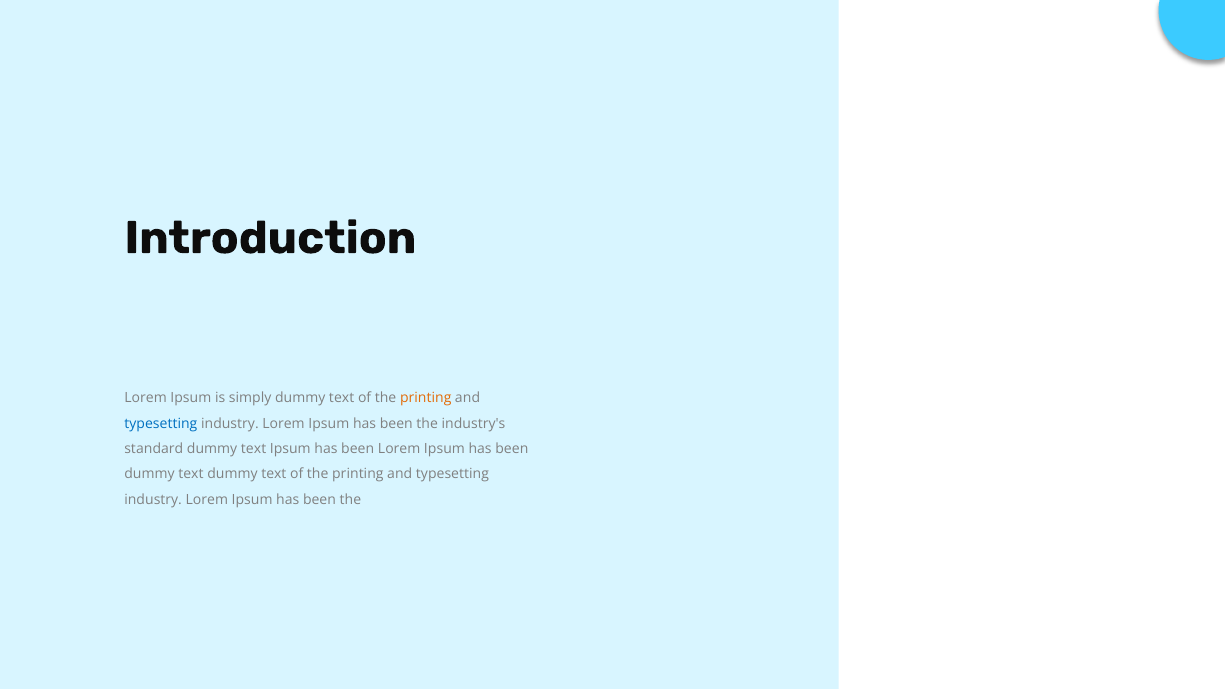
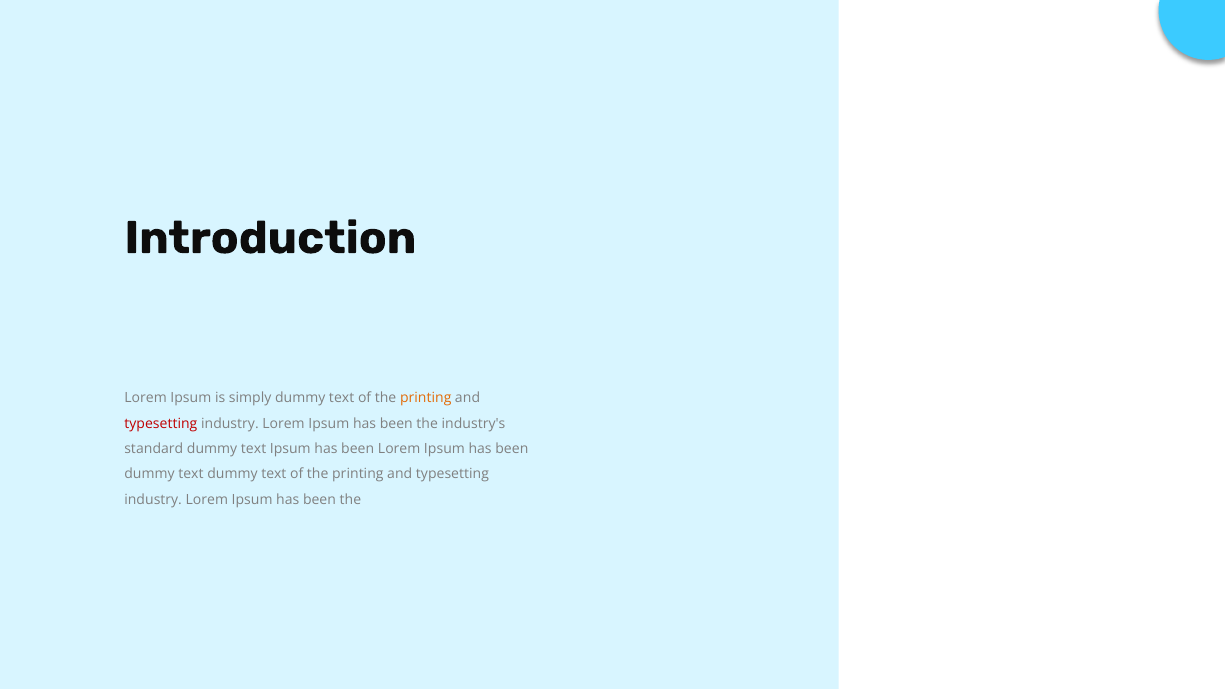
typesetting at (161, 424) colour: blue -> red
